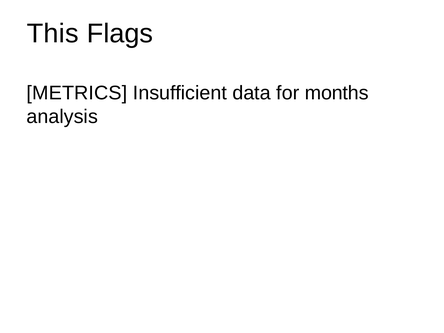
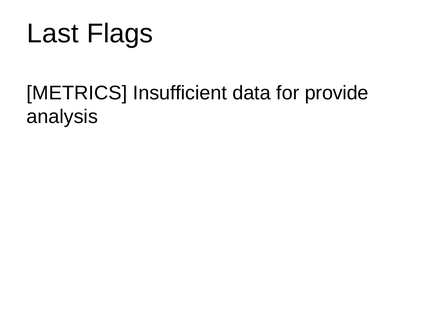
This: This -> Last
months: months -> provide
